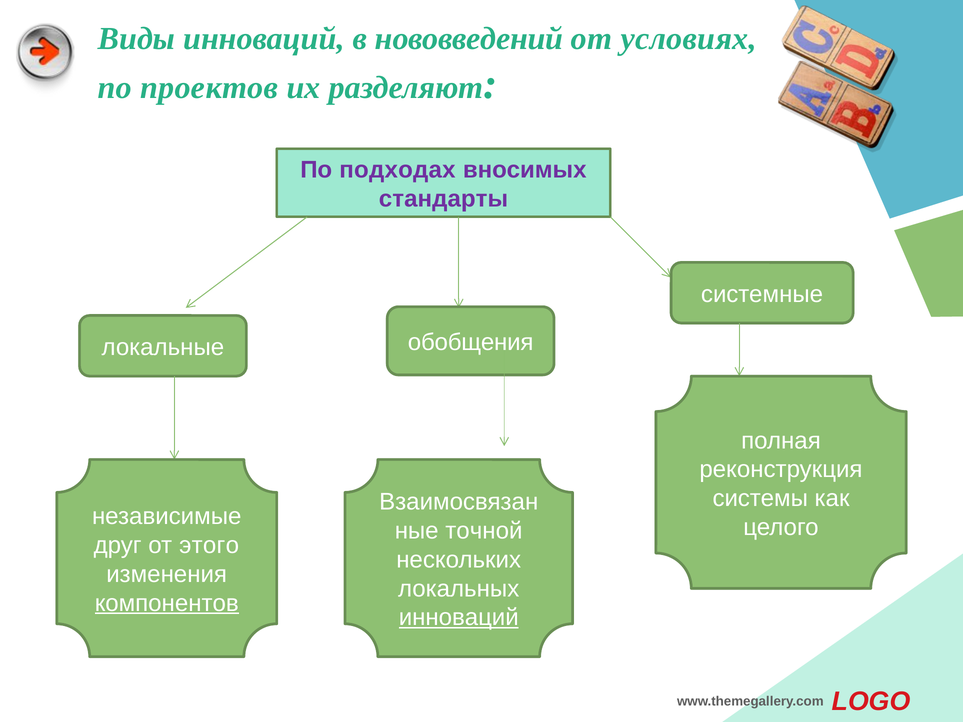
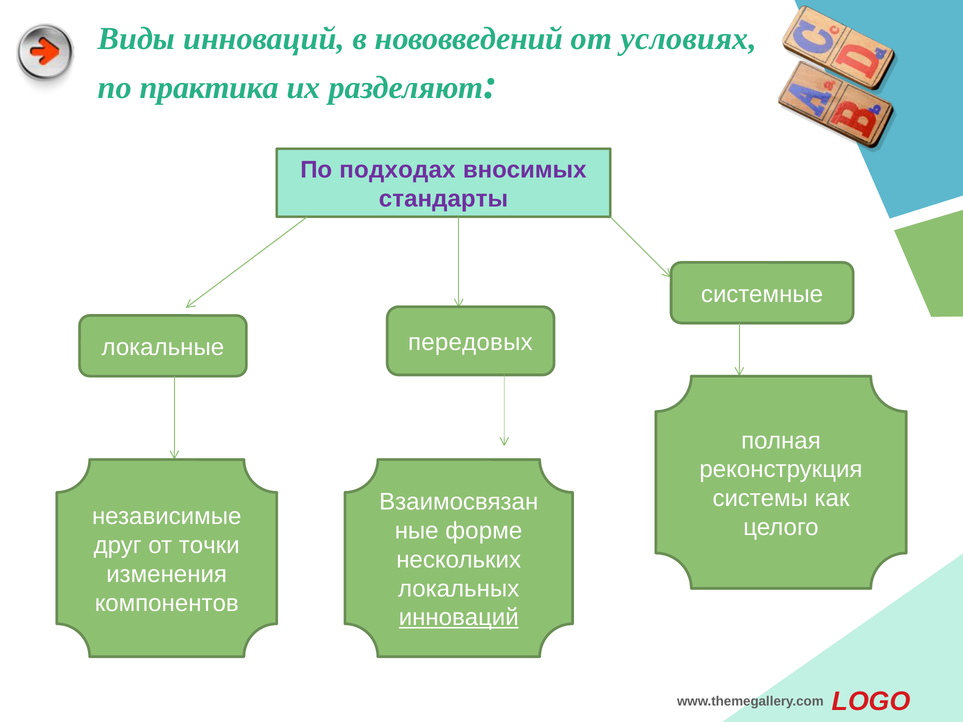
проектов: проектов -> практика
обобщения: обобщения -> передовых
точной: точной -> форме
этого: этого -> точки
компонентов underline: present -> none
